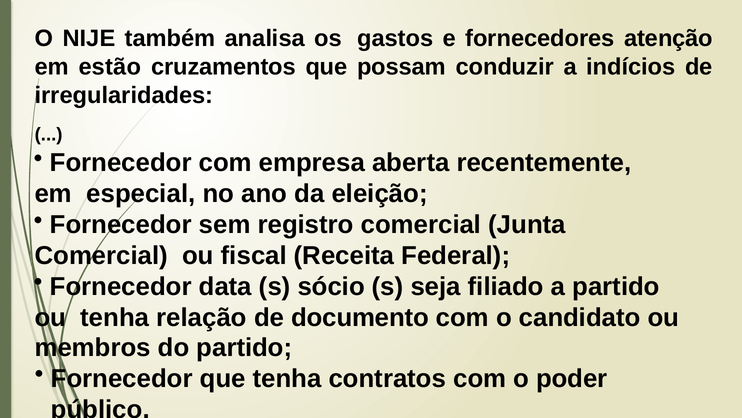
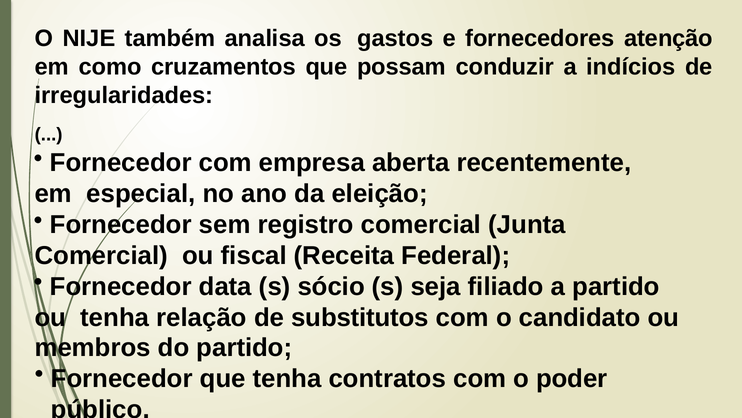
estão: estão -> como
documento: documento -> substitutos
